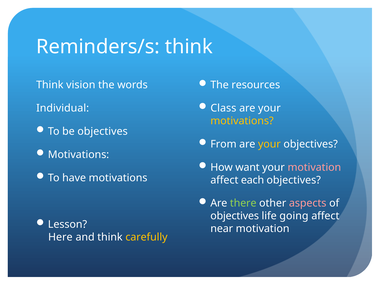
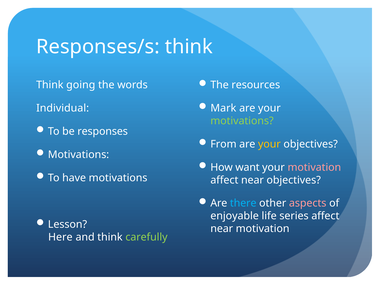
Reminders/s: Reminders/s -> Responses/s
vision: vision -> going
Class: Class -> Mark
motivations at (242, 121) colour: yellow -> light green
be objectives: objectives -> responses
each at (253, 180): each -> near
there colour: light green -> light blue
objectives at (235, 216): objectives -> enjoyable
going: going -> series
carefully colour: yellow -> light green
